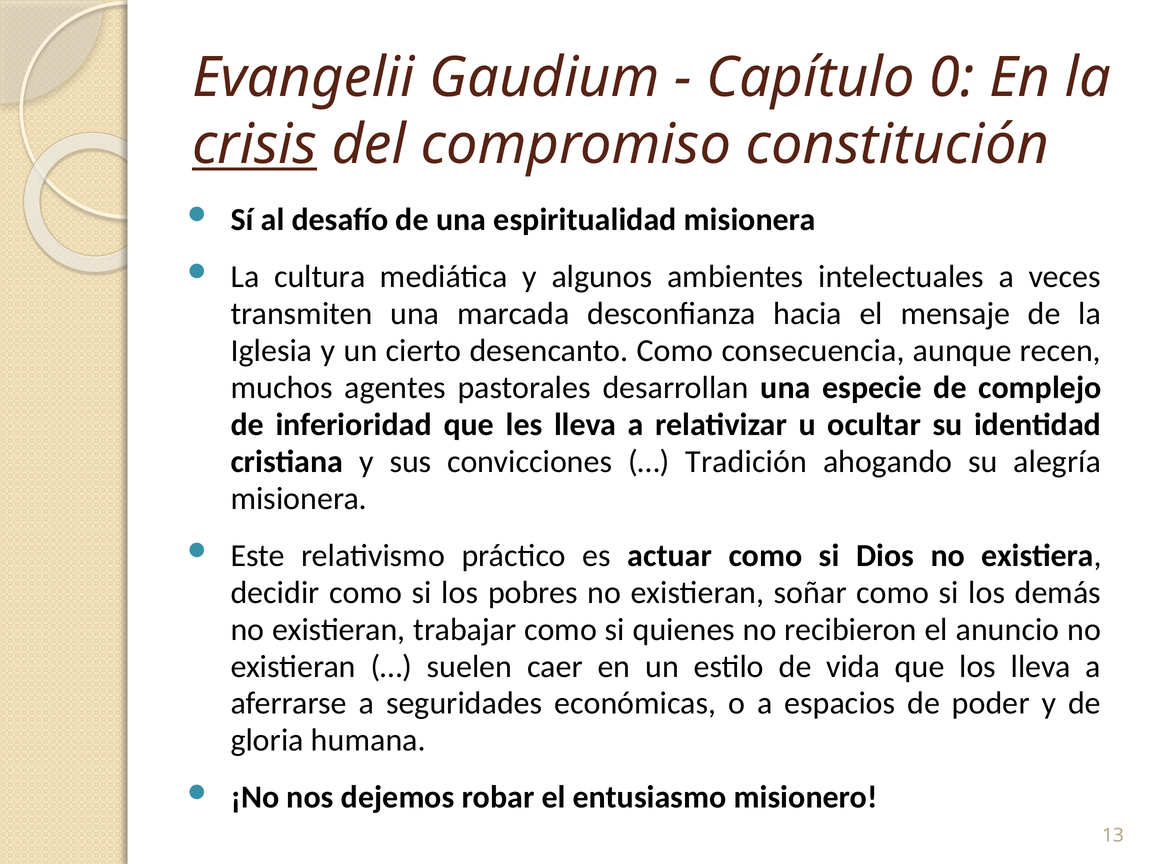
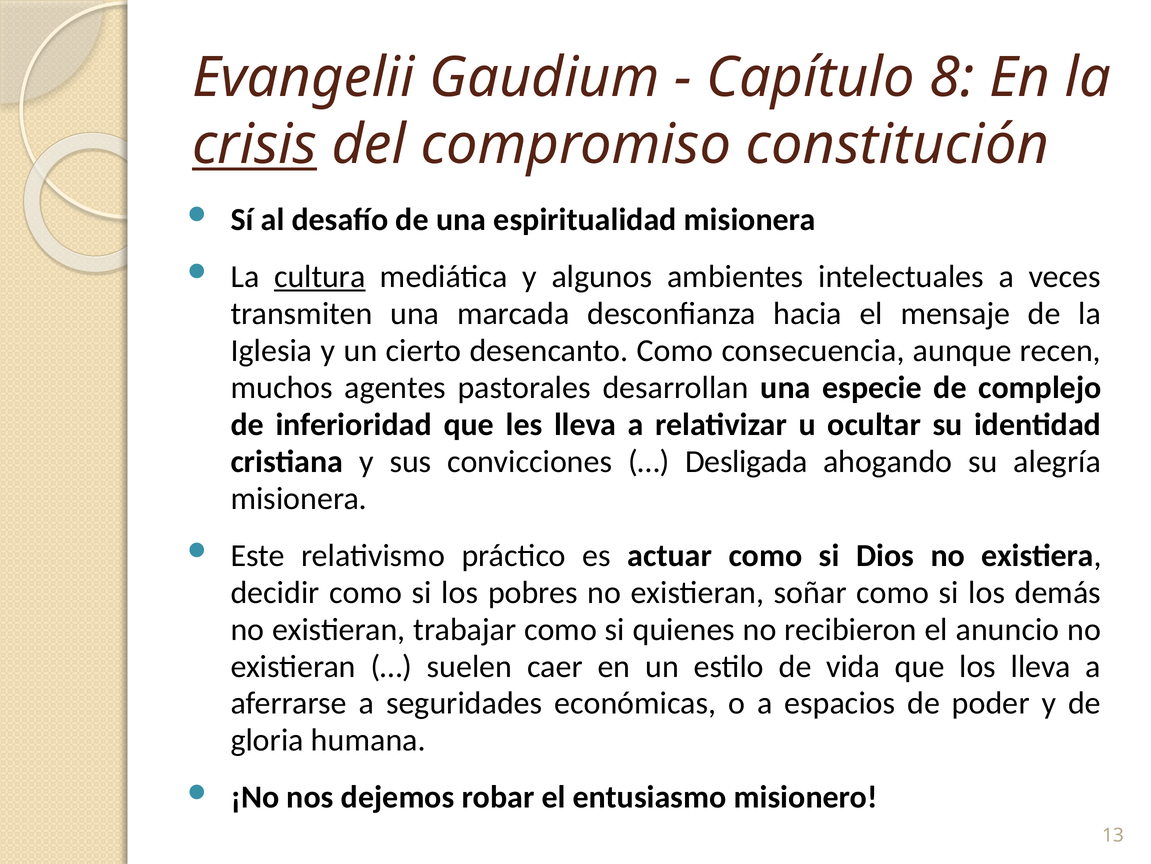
0: 0 -> 8
cultura underline: none -> present
Tradición: Tradición -> Desligada
